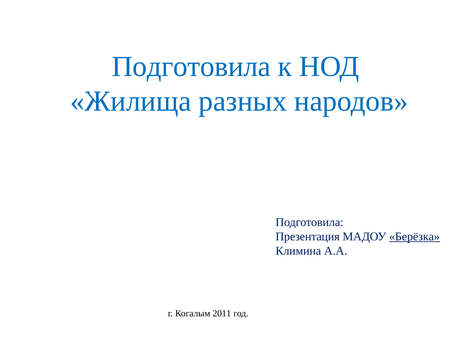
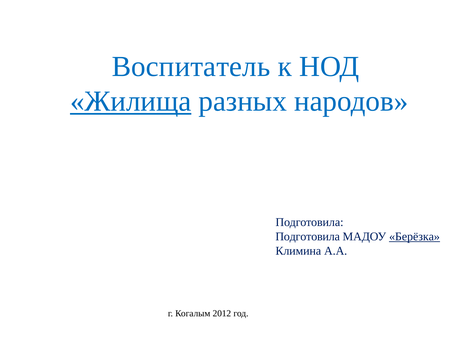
Подготовила at (191, 66): Подготовила -> Воспитатель
Жилища underline: none -> present
Презентация at (308, 236): Презентация -> Подготовила
2011: 2011 -> 2012
